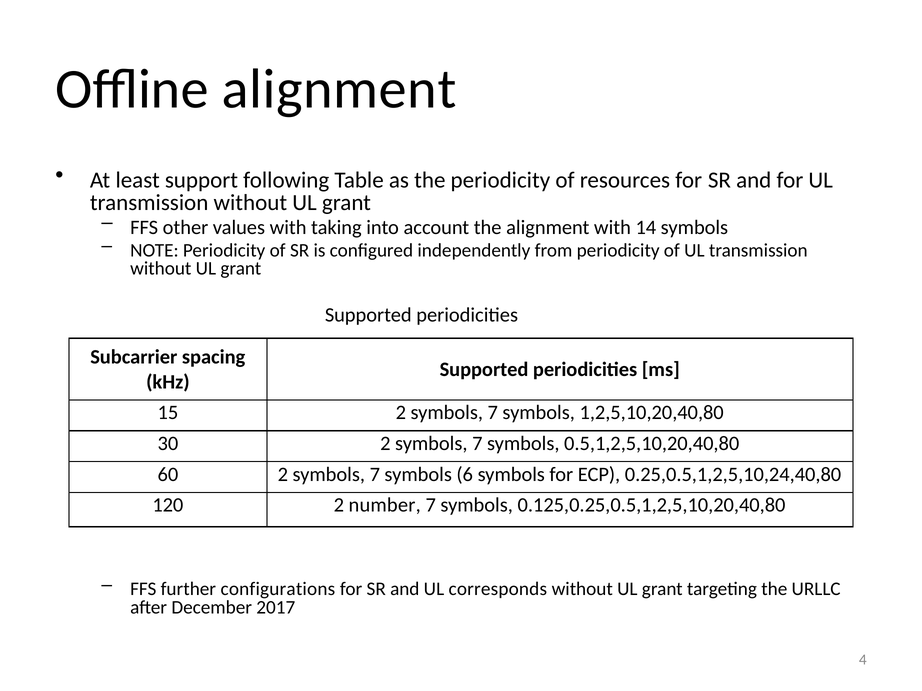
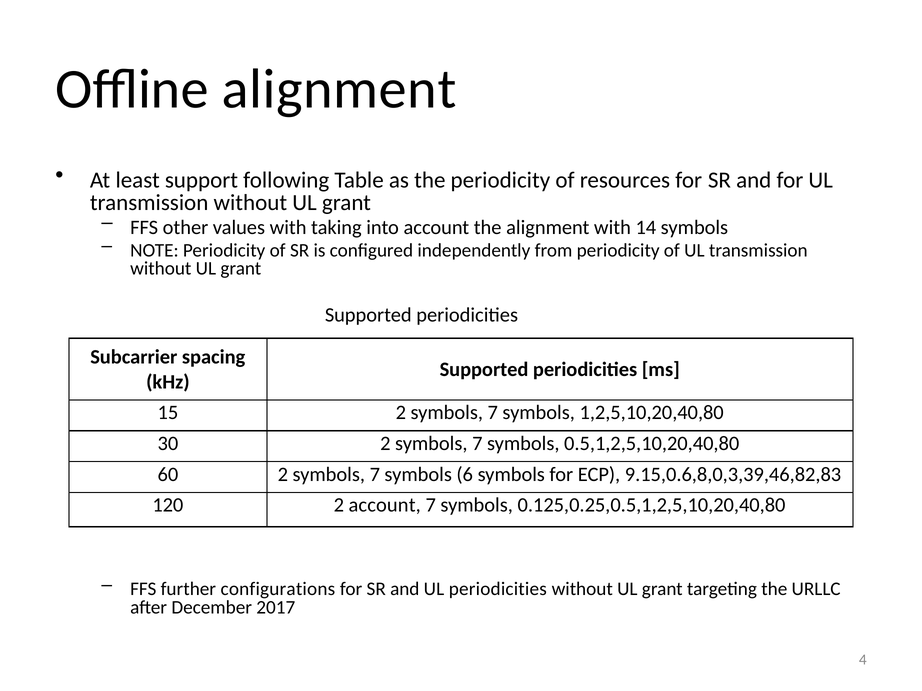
0.25,0.5,1,2,5,10,24,40,80: 0.25,0.5,1,2,5,10,24,40,80 -> 9.15,0.6,8,0,3,39,46,82,83
2 number: number -> account
UL corresponds: corresponds -> periodicities
